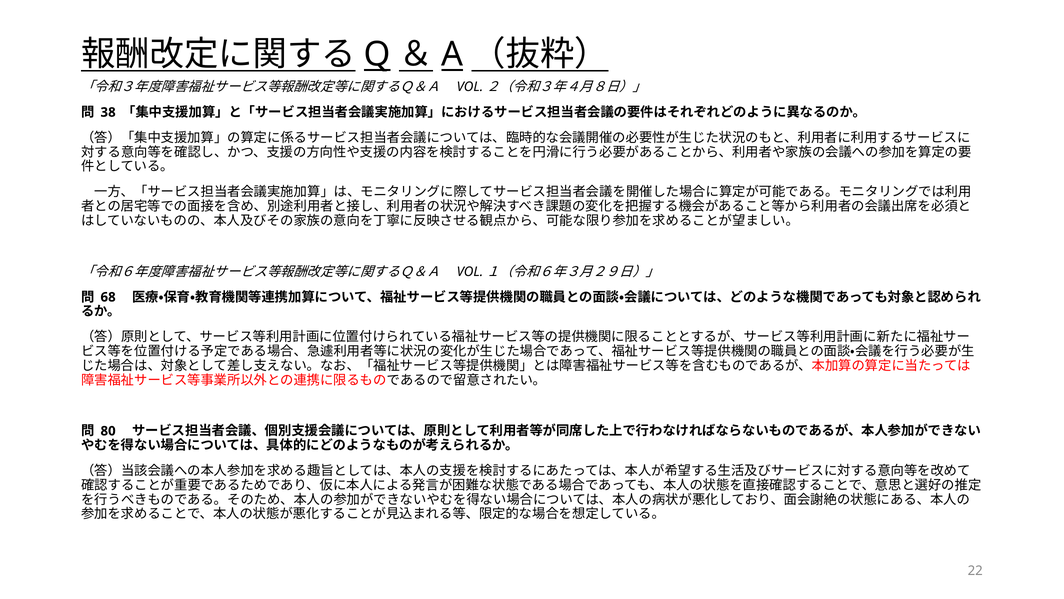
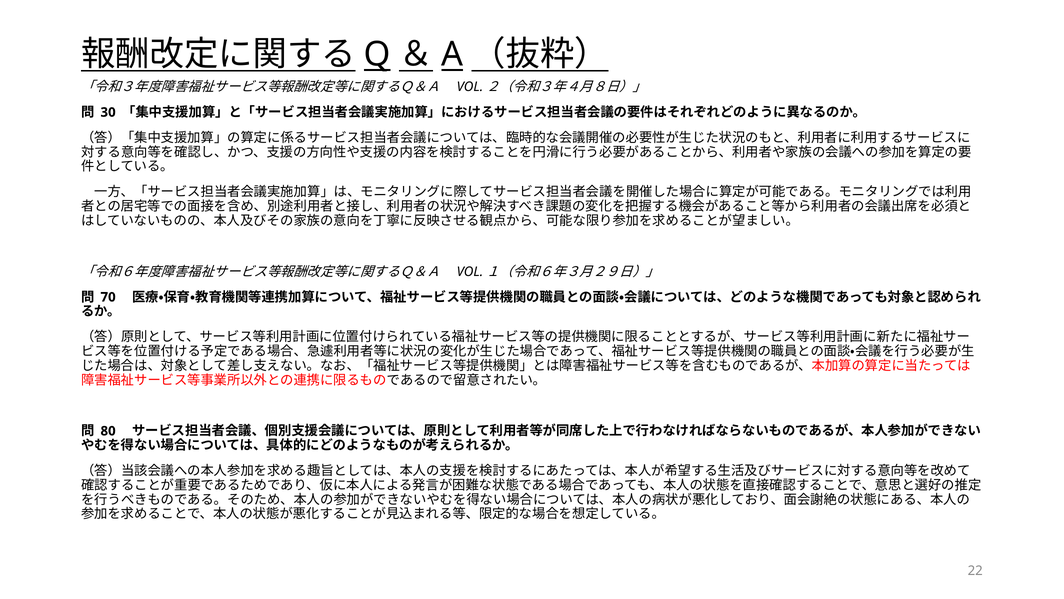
38: 38 -> 30
68: 68 -> 70
